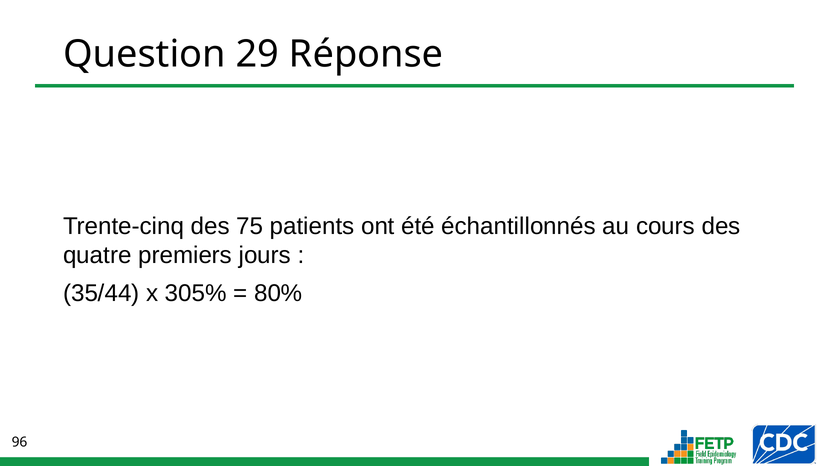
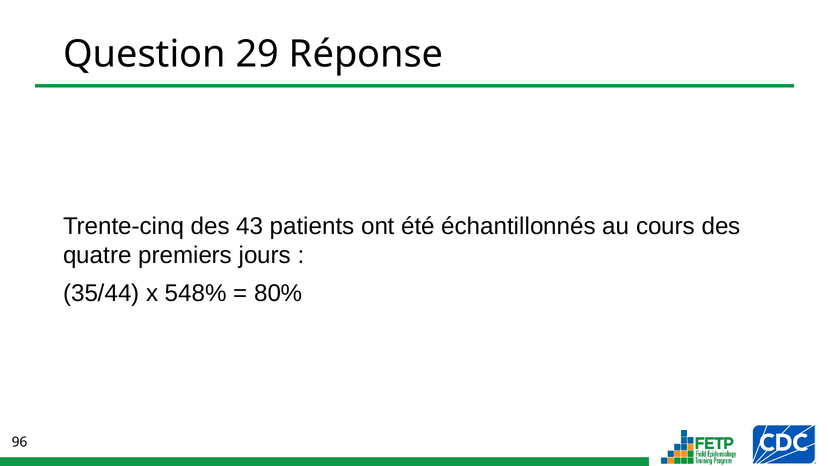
75: 75 -> 43
305%: 305% -> 548%
